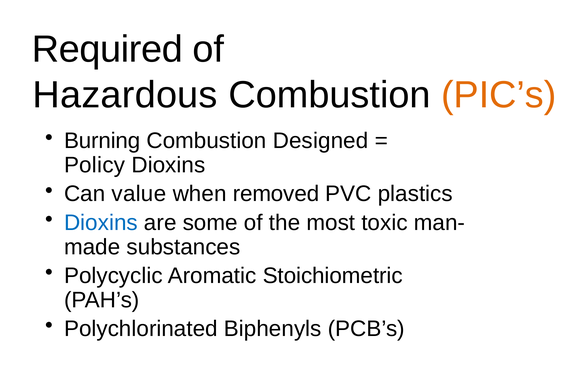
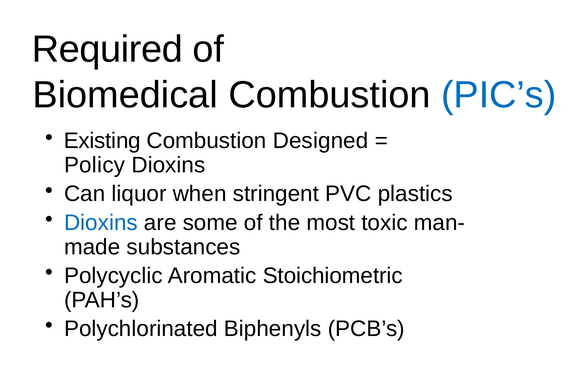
Hazardous: Hazardous -> Biomedical
PIC’s colour: orange -> blue
Burning: Burning -> Existing
value: value -> liquor
removed: removed -> stringent
